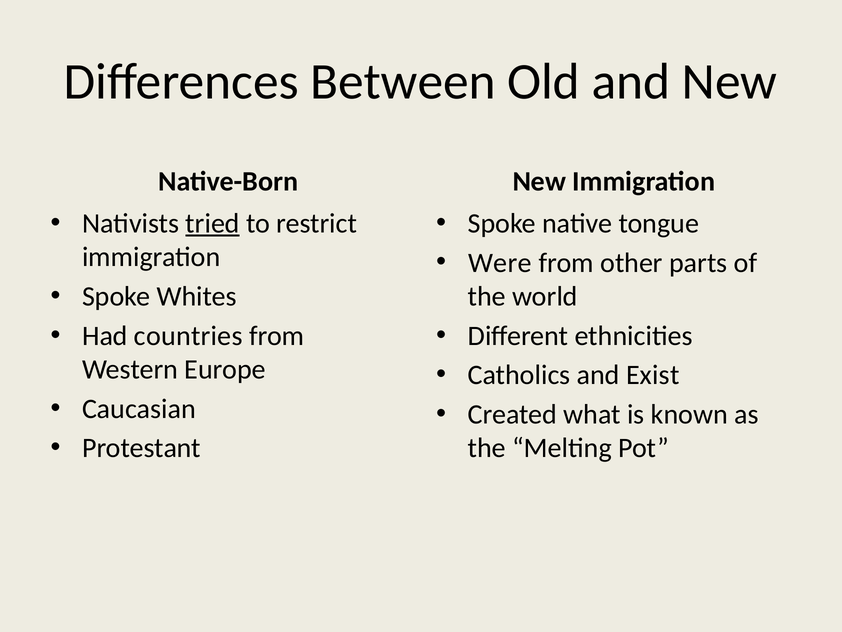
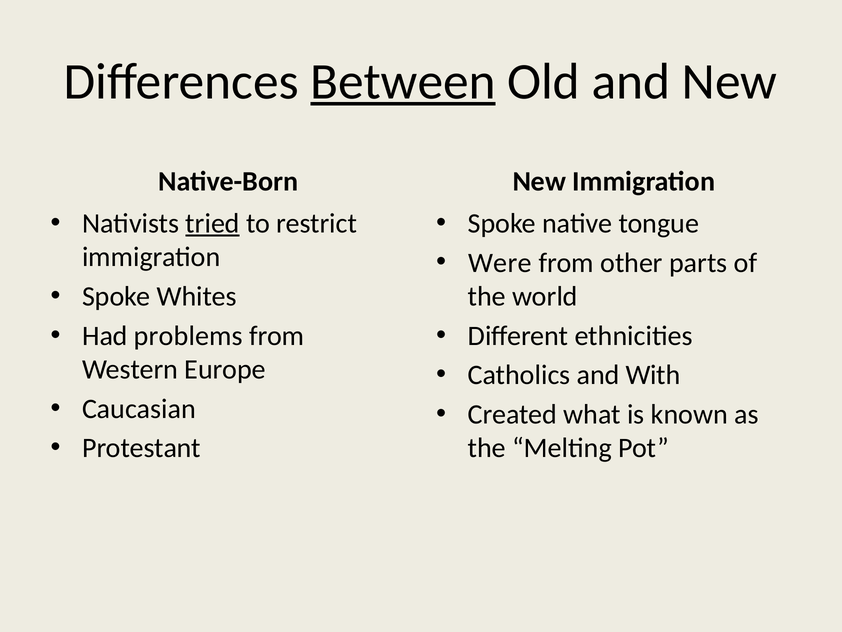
Between underline: none -> present
countries: countries -> problems
Exist: Exist -> With
